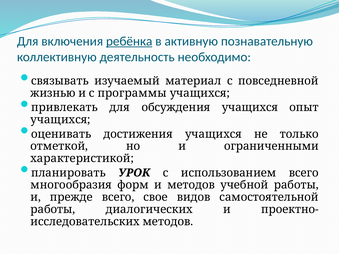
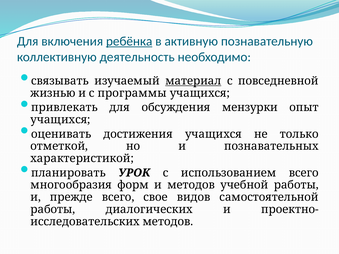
материал underline: none -> present
обсуждения учащихся: учащихся -> мензурки
ограниченными: ограниченными -> познавательных
